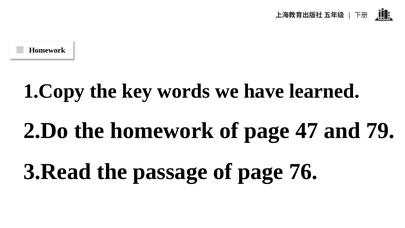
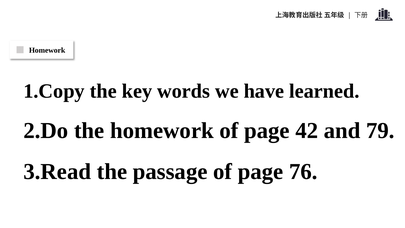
47: 47 -> 42
